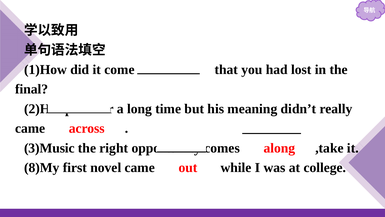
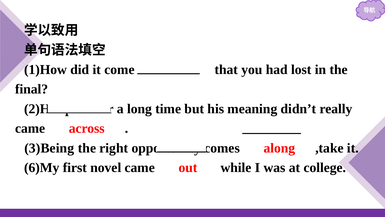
3)Music: 3)Music -> 3)Being
8)My: 8)My -> 6)My
